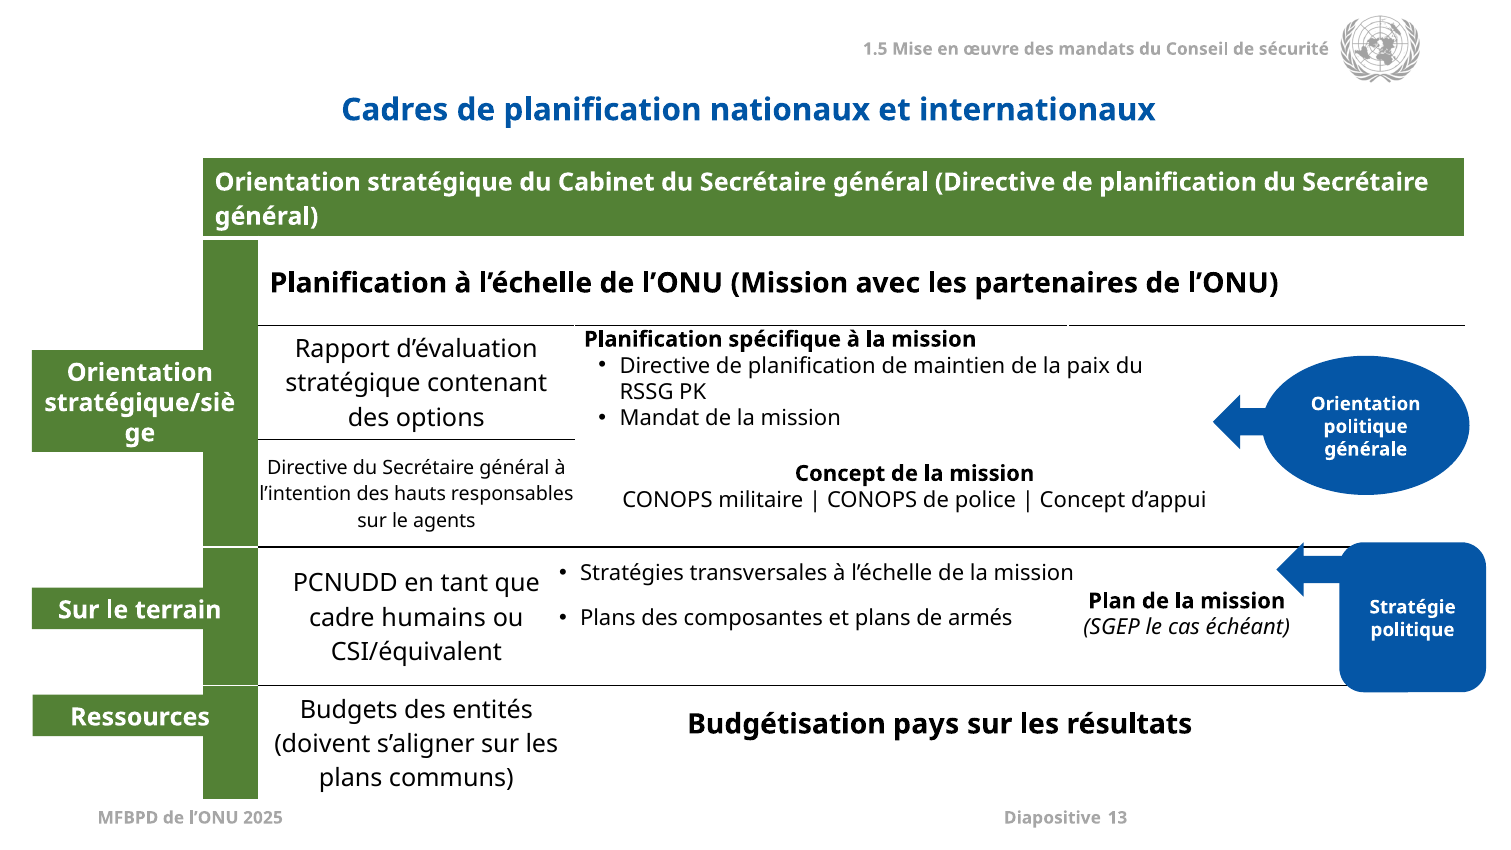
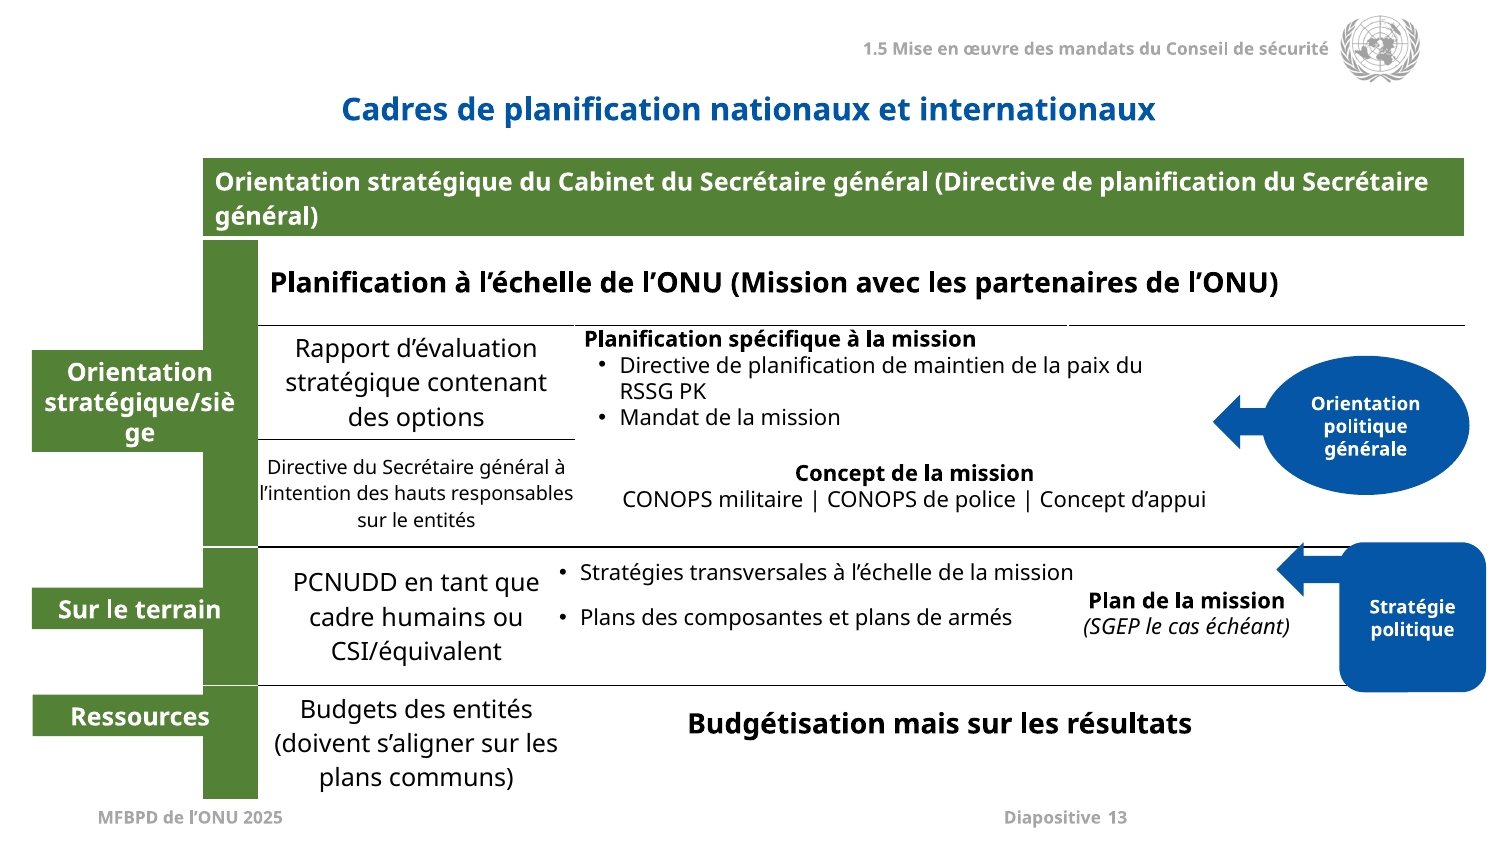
le agents: agents -> entités
pays: pays -> mais
